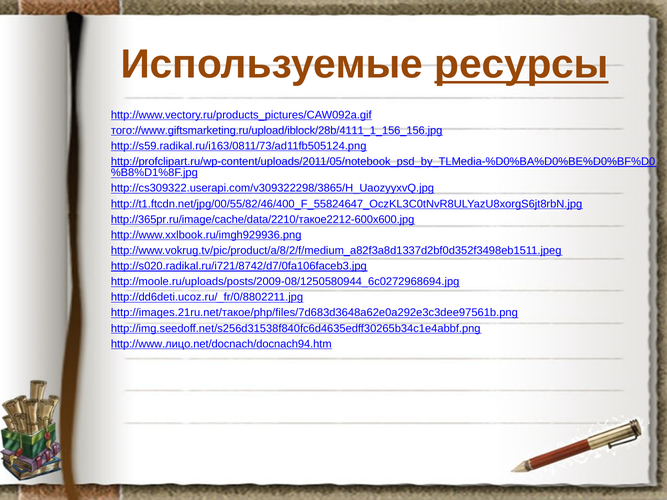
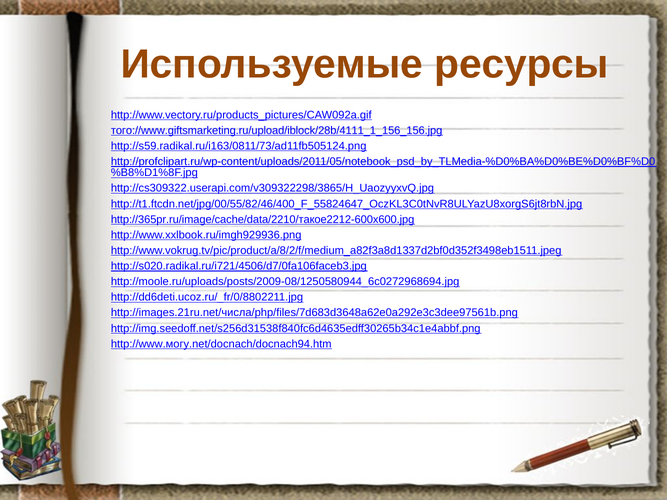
ресурсы underline: present -> none
http://s020.radikal.ru/i721/8742/d7/0fa106faceb3.jpg: http://s020.radikal.ru/i721/8742/d7/0fa106faceb3.jpg -> http://s020.radikal.ru/i721/4506/d7/0fa106faceb3.jpg
http://images.21ru.net/такое/php/files/7d683d3648a62e0a292e3c3dee97561b.png: http://images.21ru.net/такое/php/files/7d683d3648a62e0a292e3c3dee97561b.png -> http://images.21ru.net/числа/php/files/7d683d3648a62e0a292e3c3dee97561b.png
http://www.лицо.net/docnach/docnach94.htm: http://www.лицо.net/docnach/docnach94.htm -> http://www.могу.net/docnach/docnach94.htm
